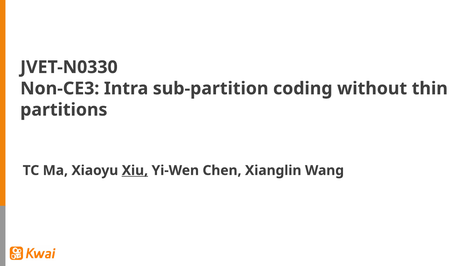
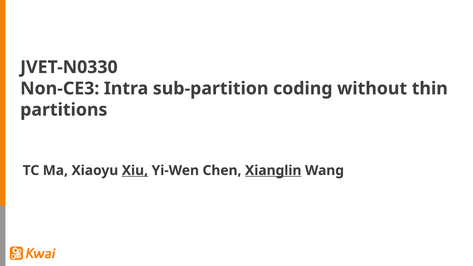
Xianglin underline: none -> present
